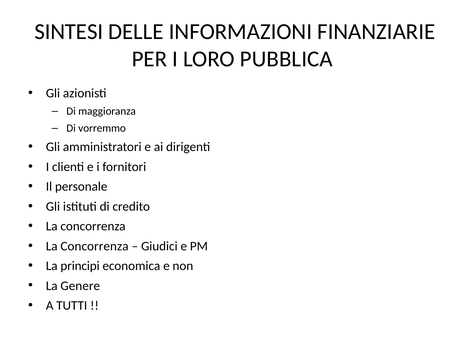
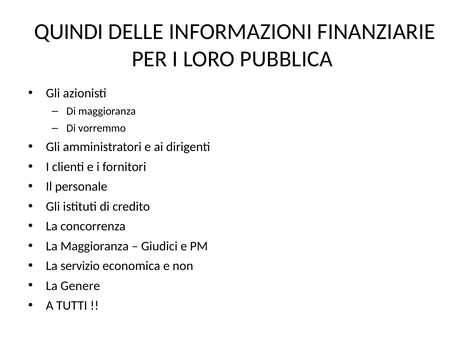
SINTESI: SINTESI -> QUINDI
Concorrenza at (95, 246): Concorrenza -> Maggioranza
principi: principi -> servizio
